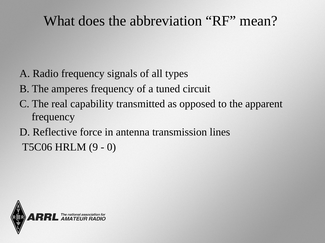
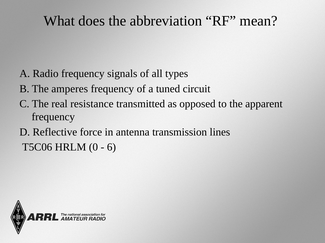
capability: capability -> resistance
9: 9 -> 0
0: 0 -> 6
